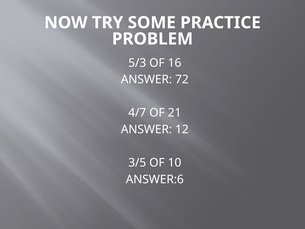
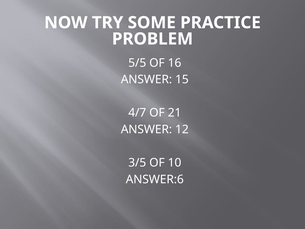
5/3: 5/3 -> 5/5
72: 72 -> 15
